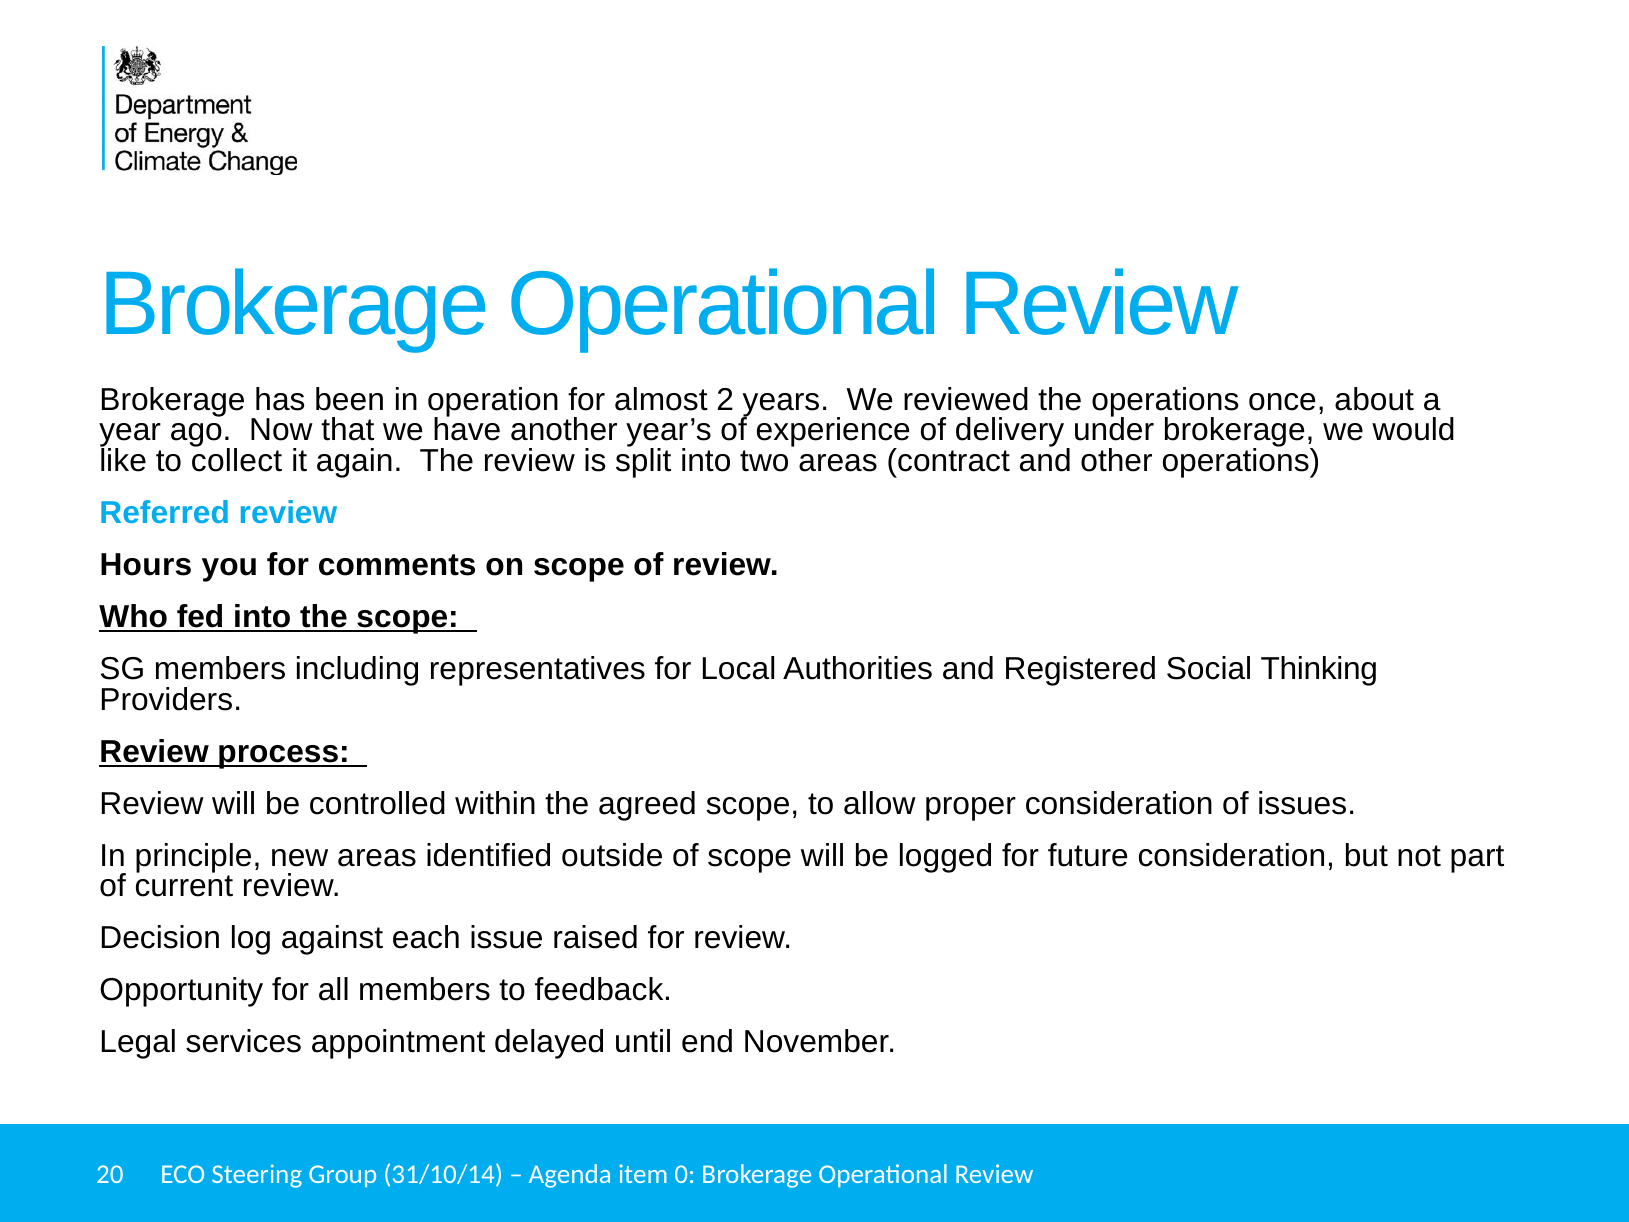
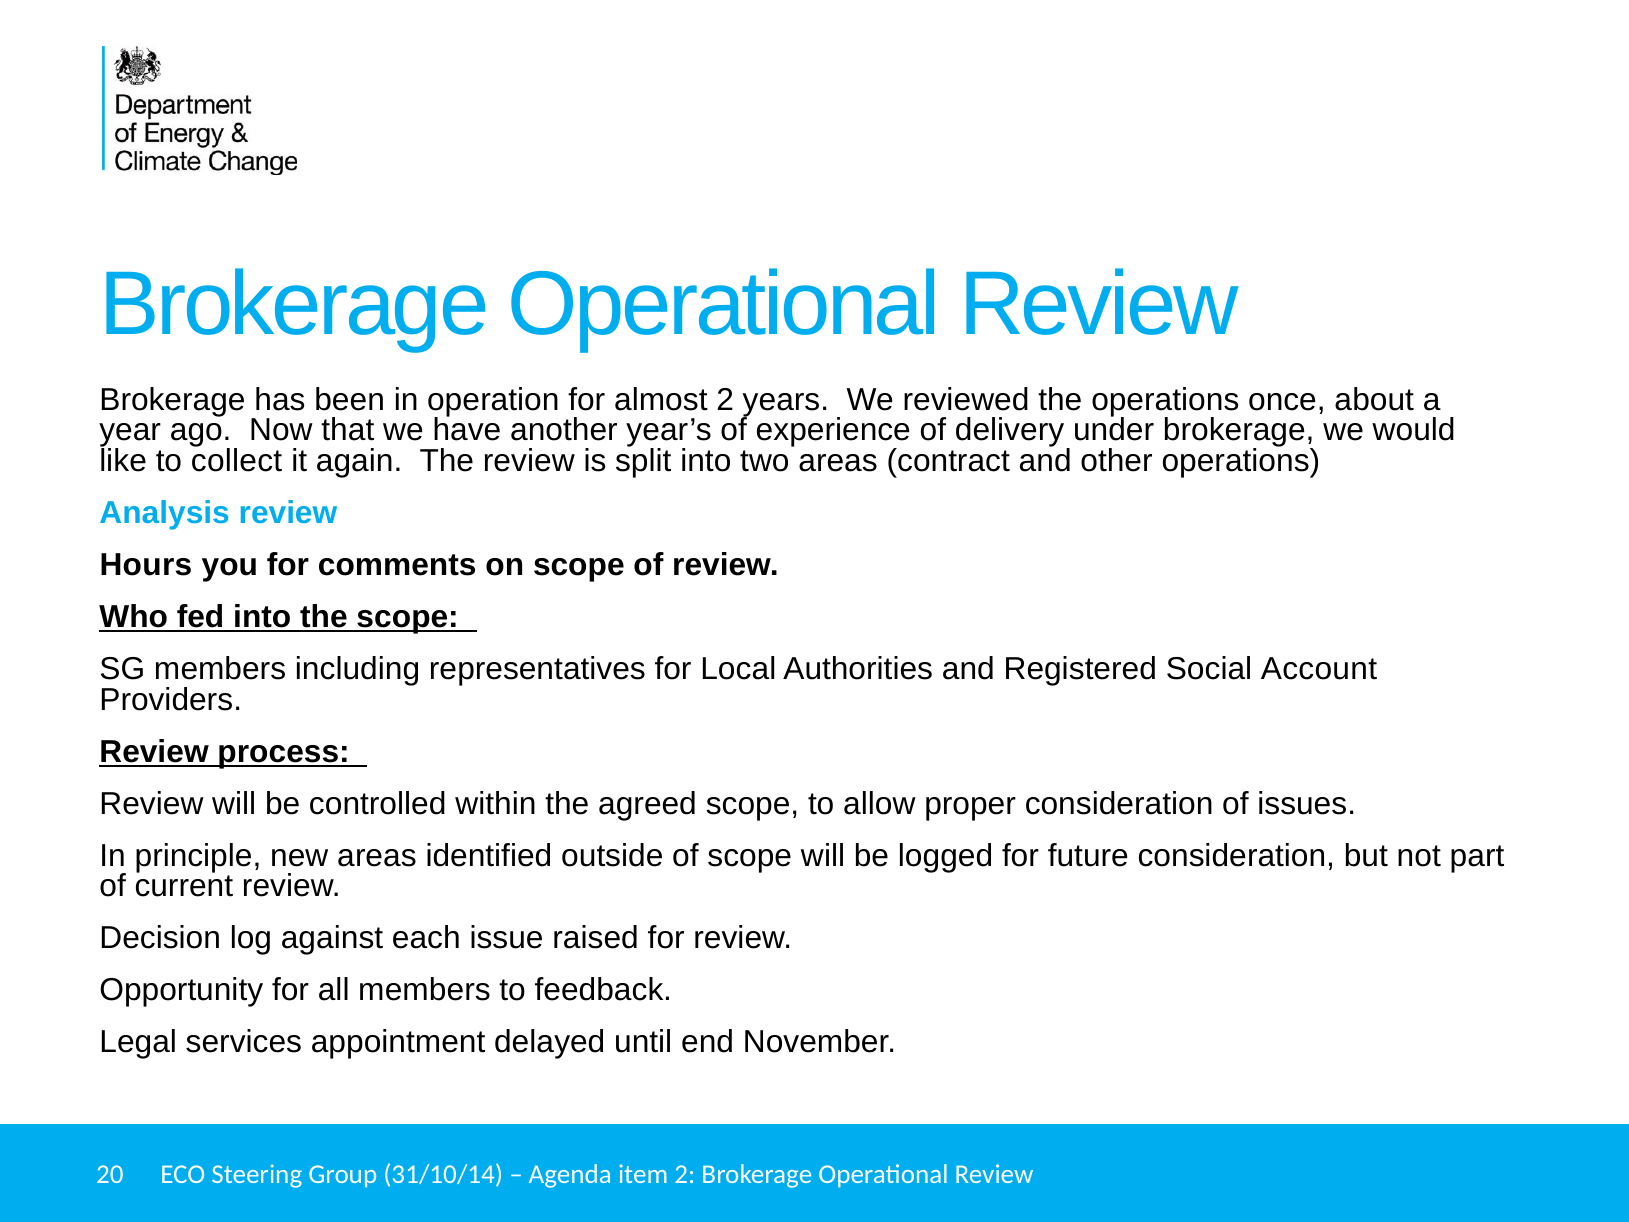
Referred: Referred -> Analysis
Thinking: Thinking -> Account
item 0: 0 -> 2
